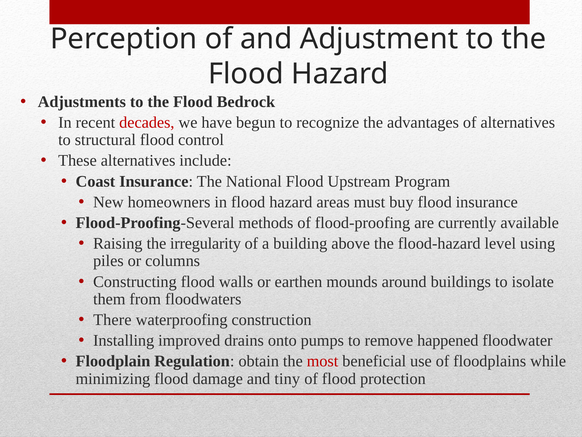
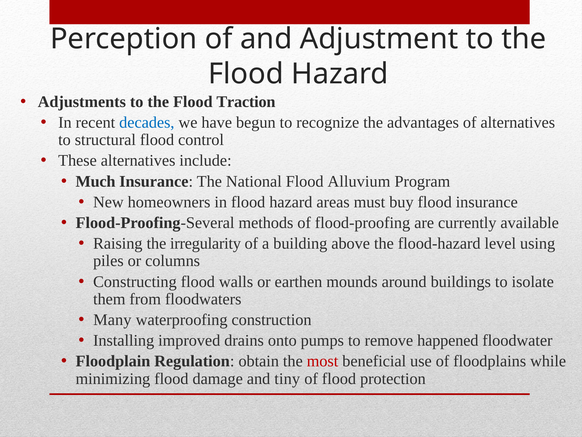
Bedrock: Bedrock -> Traction
decades colour: red -> blue
Coast: Coast -> Much
Upstream: Upstream -> Alluvium
There: There -> Many
